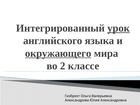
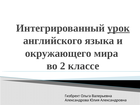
окружающего underline: present -> none
